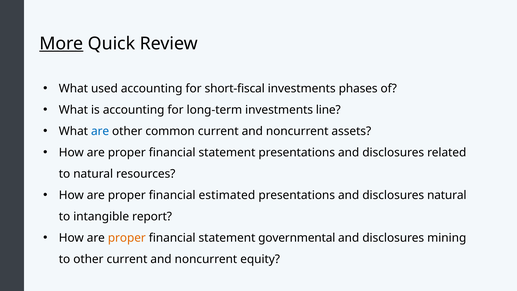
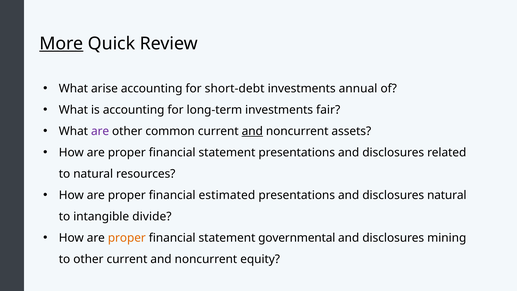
used: used -> arise
short-fiscal: short-fiscal -> short-debt
phases: phases -> annual
line: line -> fair
are at (100, 131) colour: blue -> purple
and at (252, 131) underline: none -> present
report: report -> divide
